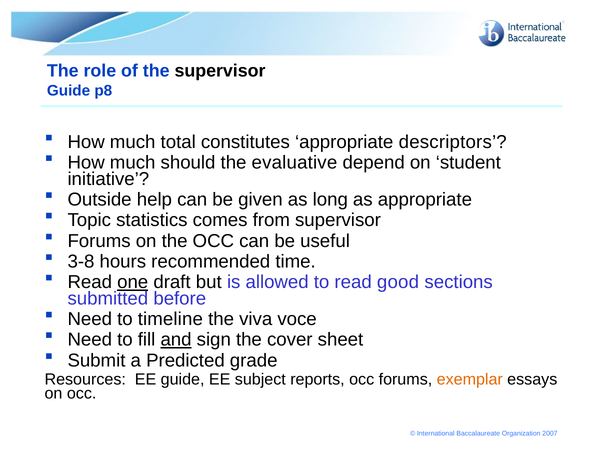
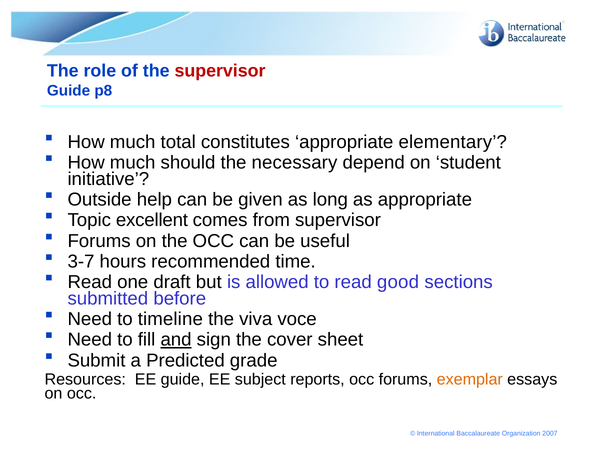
supervisor at (220, 71) colour: black -> red
descriptors: descriptors -> elementary
evaluative: evaluative -> necessary
statistics: statistics -> excellent
3-8: 3-8 -> 3-7
one underline: present -> none
